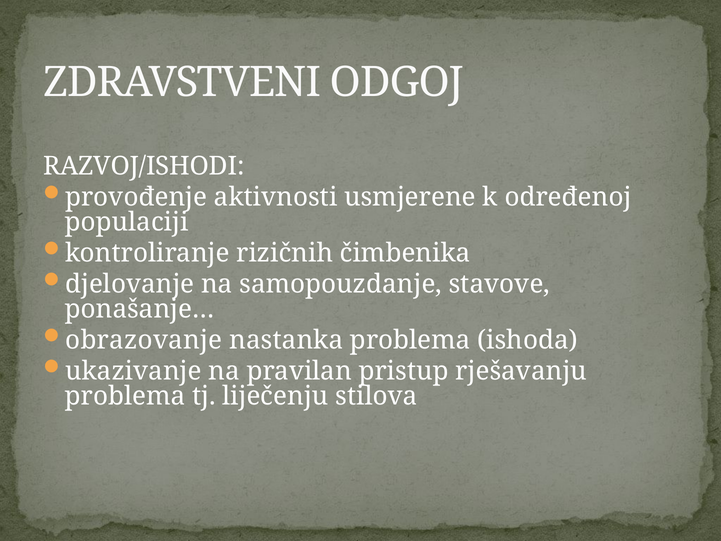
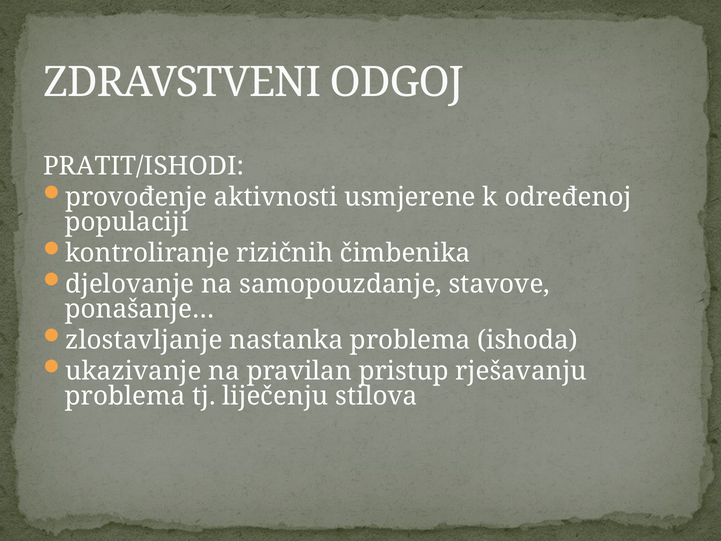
RAZVOJ/ISHODI: RAZVOJ/ISHODI -> PRATIT/ISHODI
obrazovanje: obrazovanje -> zlostavljanje
